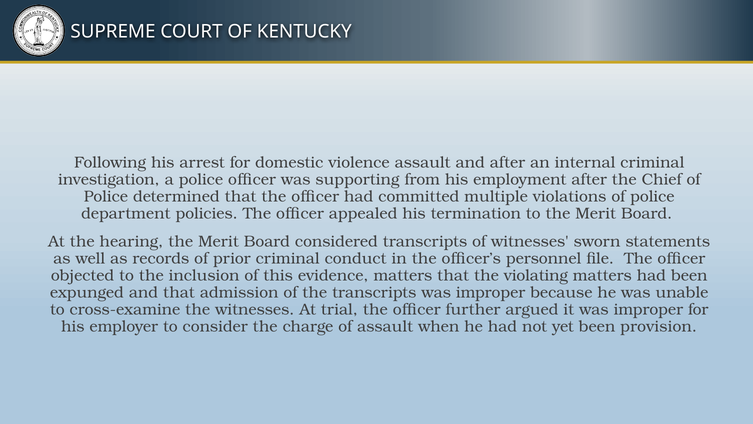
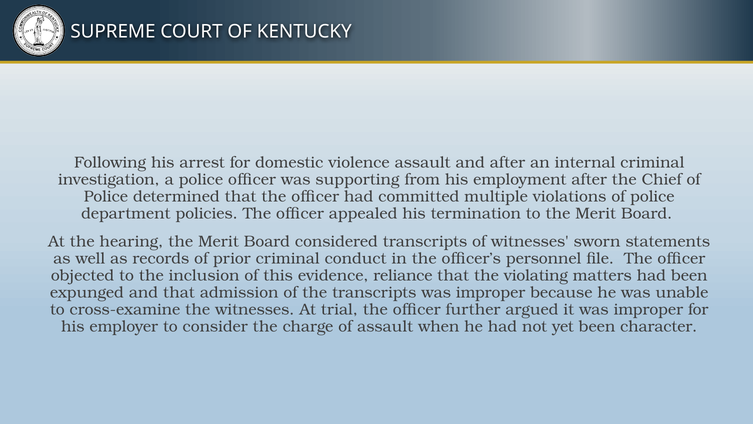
evidence matters: matters -> reliance
provision: provision -> character
